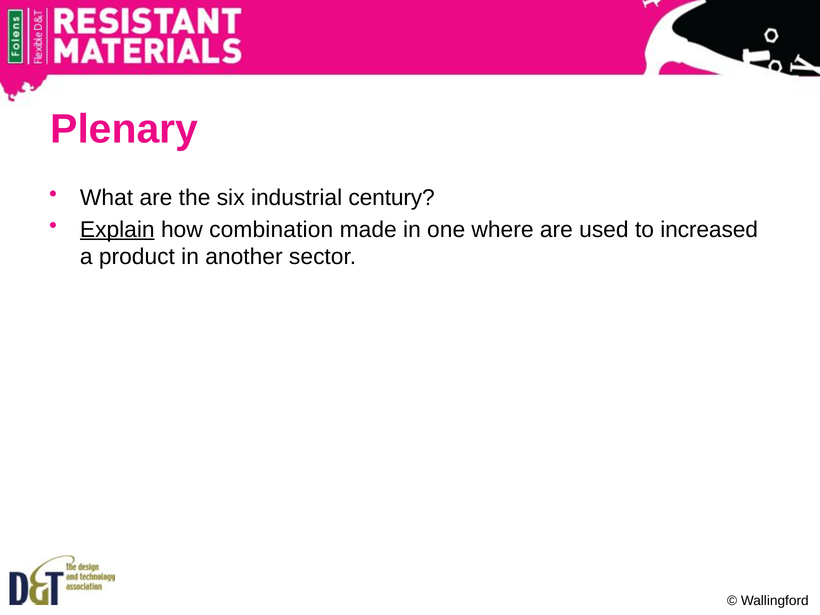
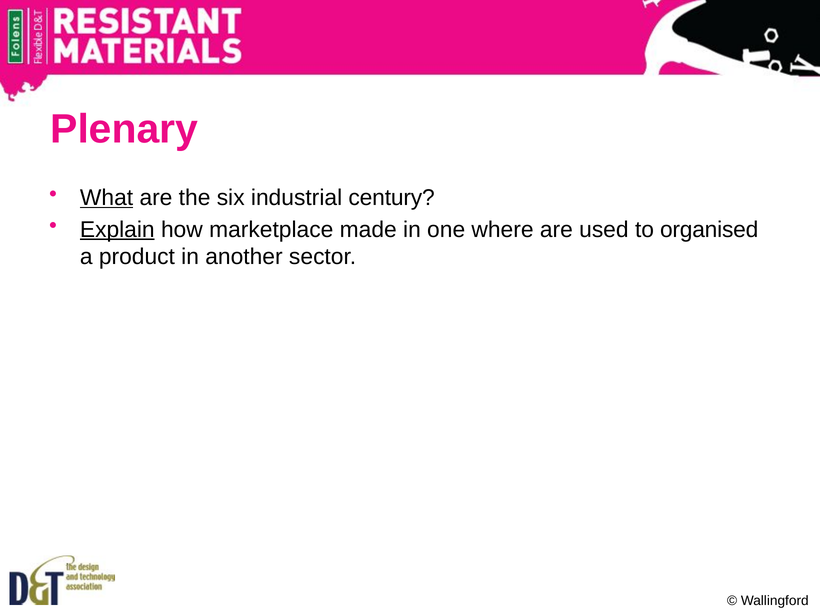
What underline: none -> present
combination: combination -> marketplace
increased: increased -> organised
